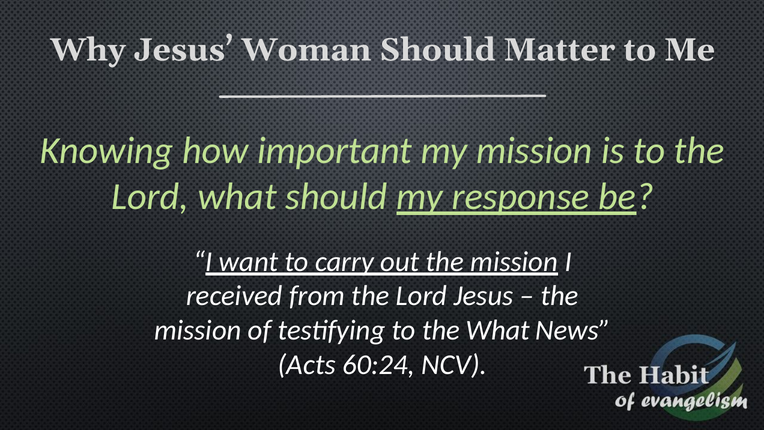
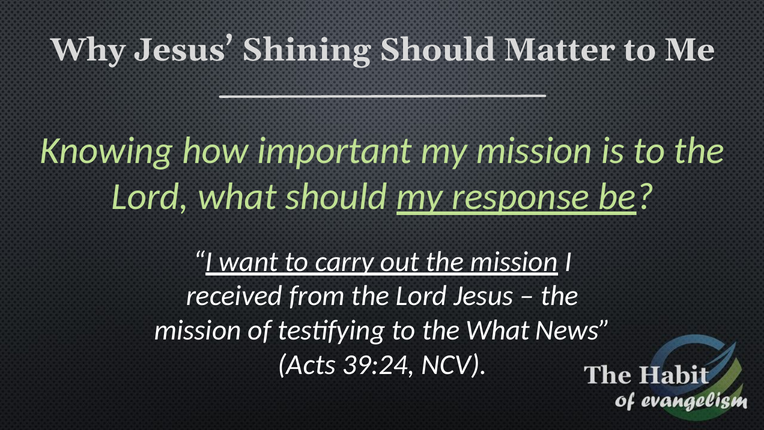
Woman: Woman -> Shining
60:24: 60:24 -> 39:24
